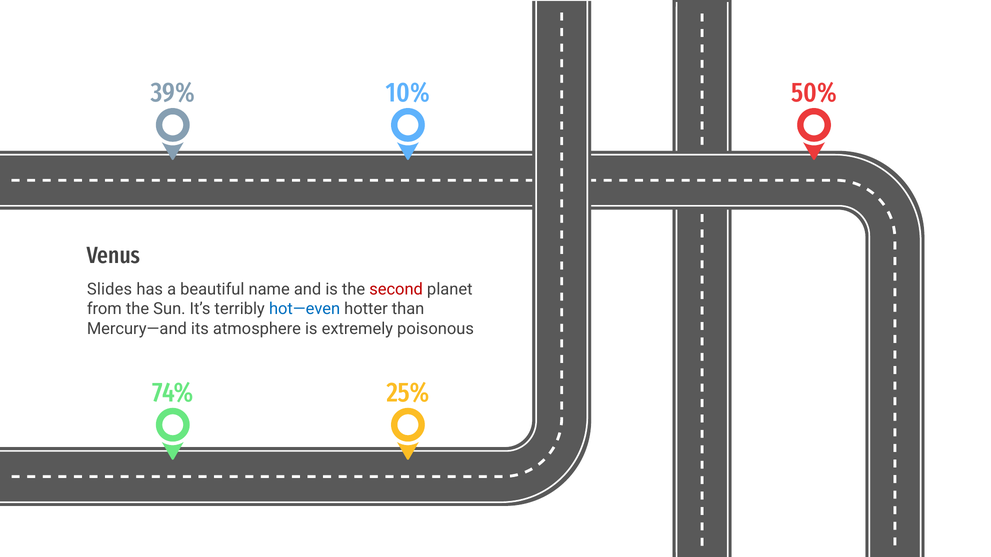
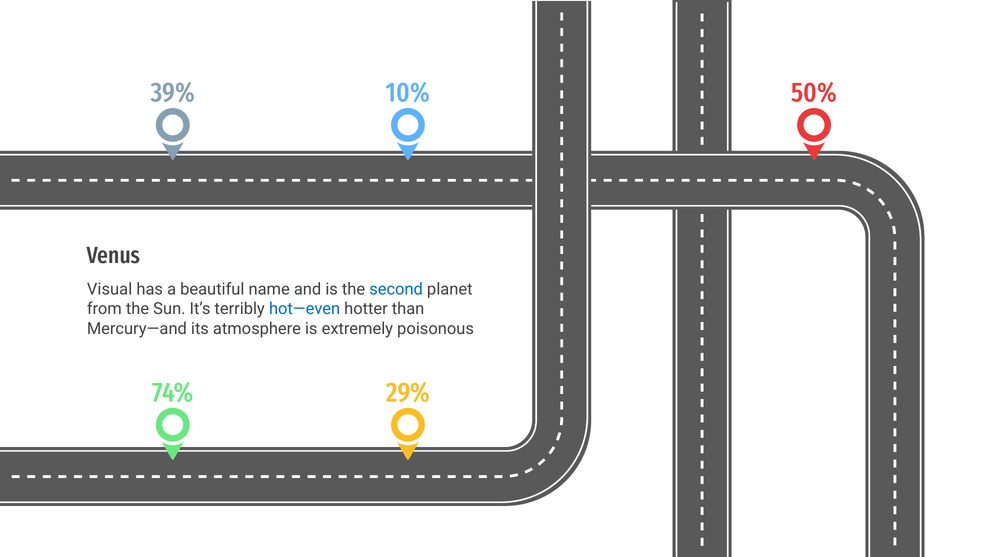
Slides: Slides -> Visual
second colour: red -> blue
25%: 25% -> 29%
